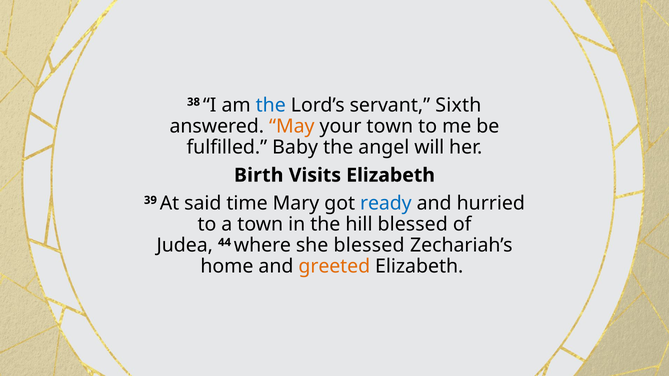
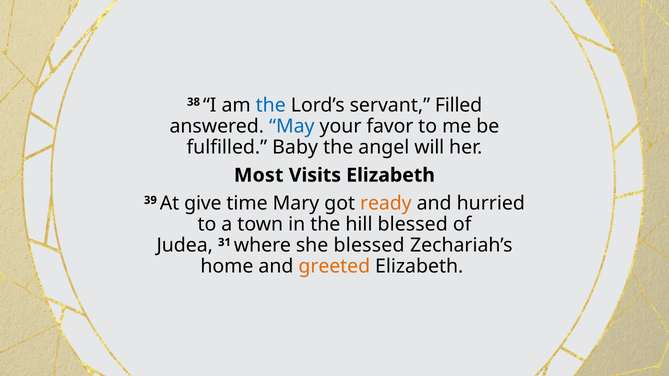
Sixth: Sixth -> Filled
May colour: orange -> blue
your town: town -> favor
Birth: Birth -> Most
said: said -> give
ready colour: blue -> orange
44: 44 -> 31
